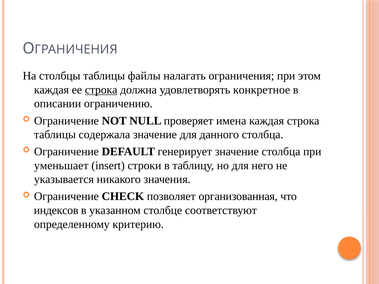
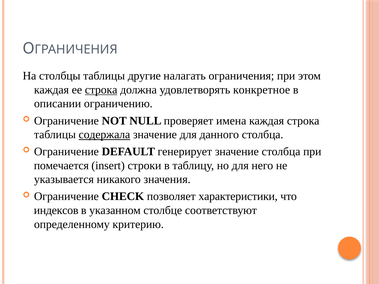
файлы: файлы -> другие
содержала underline: none -> present
уменьшает: уменьшает -> помечается
организованная: организованная -> характеристики
